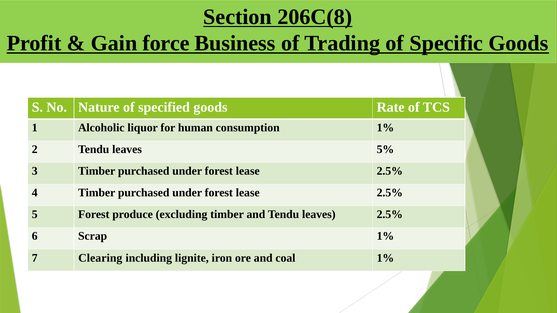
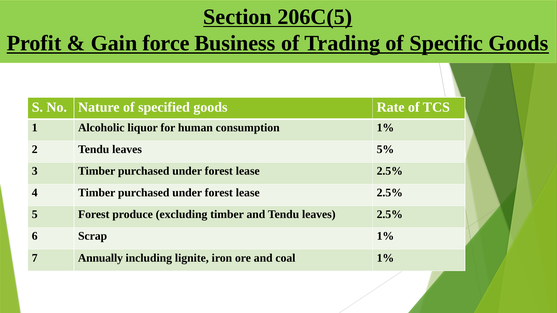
206C(8: 206C(8 -> 206C(5
Clearing: Clearing -> Annually
